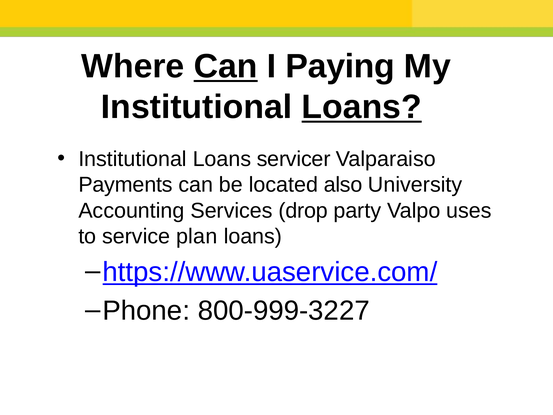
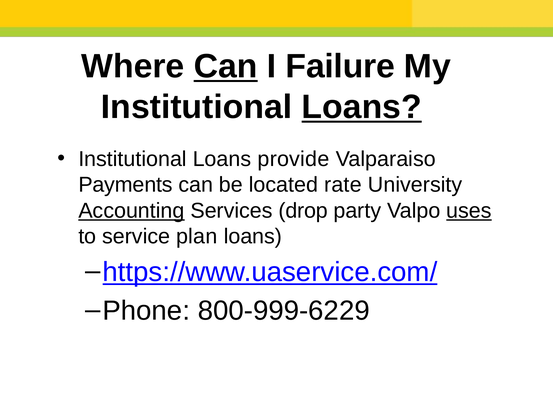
Paying: Paying -> Failure
servicer: servicer -> provide
also: also -> rate
Accounting underline: none -> present
uses underline: none -> present
800-999-3227: 800-999-3227 -> 800-999-6229
